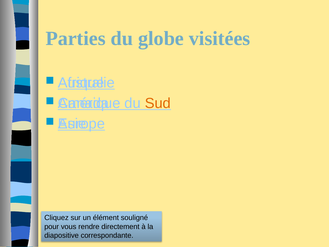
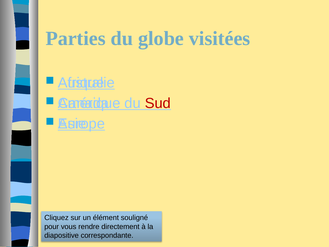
Sud colour: orange -> red
